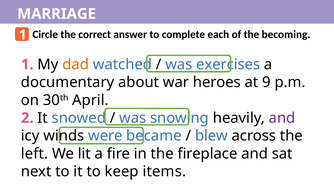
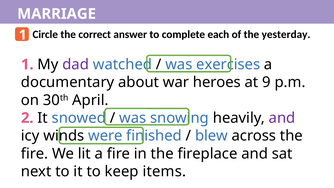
becoming: becoming -> yesterday
dad colour: orange -> purple
became: became -> finished
left at (35, 154): left -> fire
